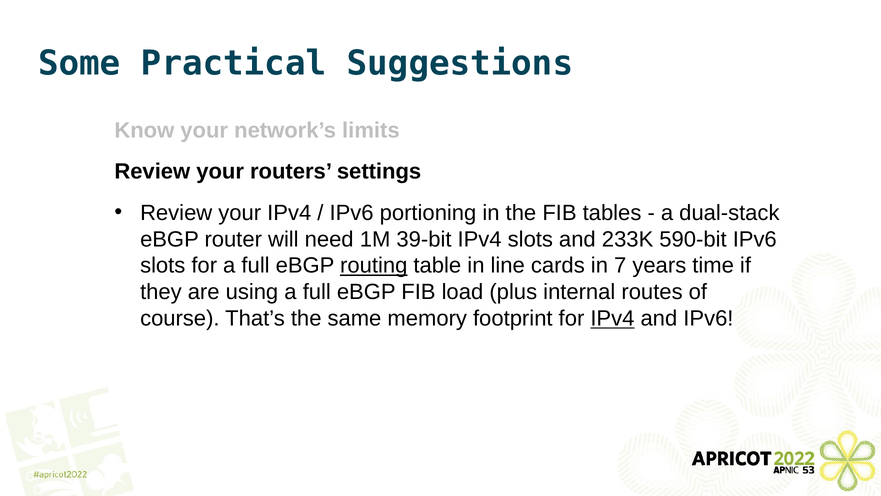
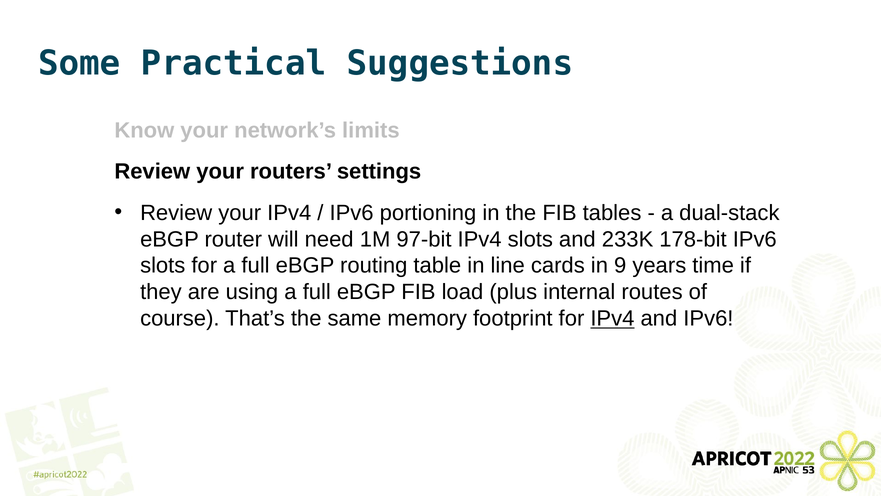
39-bit: 39-bit -> 97-bit
590-bit: 590-bit -> 178-bit
routing underline: present -> none
7: 7 -> 9
